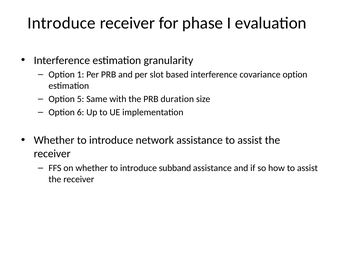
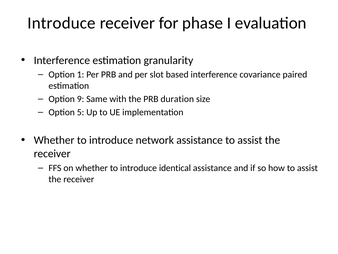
covariance option: option -> paired
5: 5 -> 9
6: 6 -> 5
subband: subband -> identical
